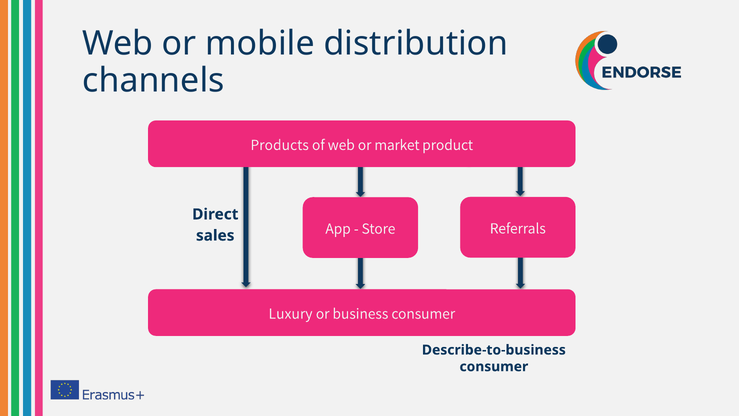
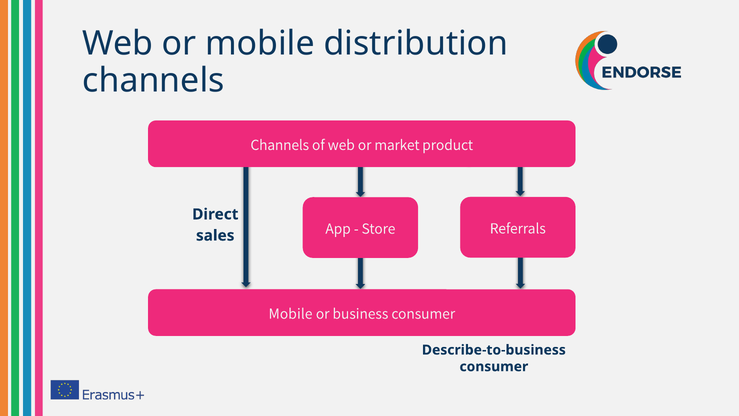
Products at (280, 145): Products -> Channels
Luxury at (291, 313): Luxury -> Mobile
